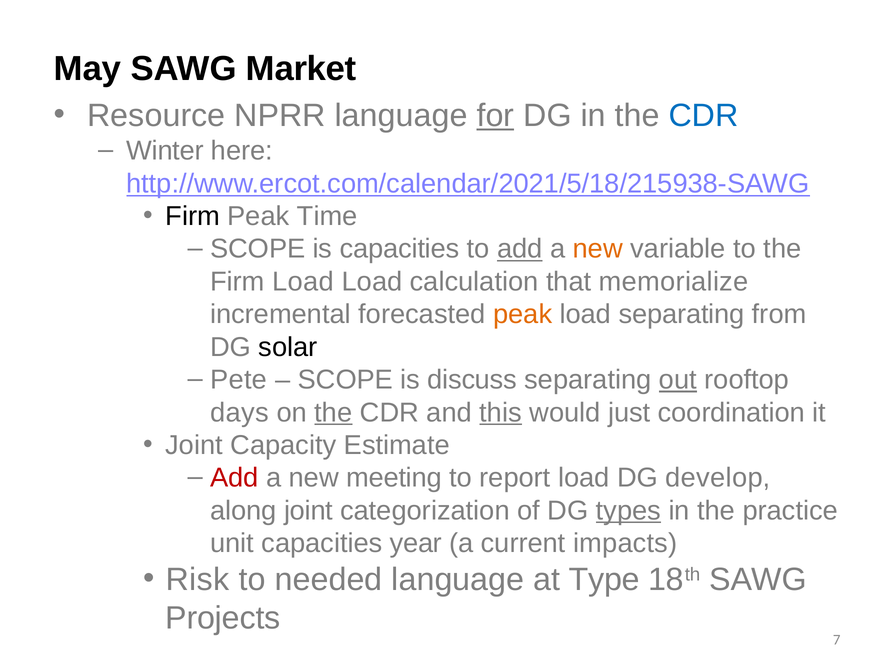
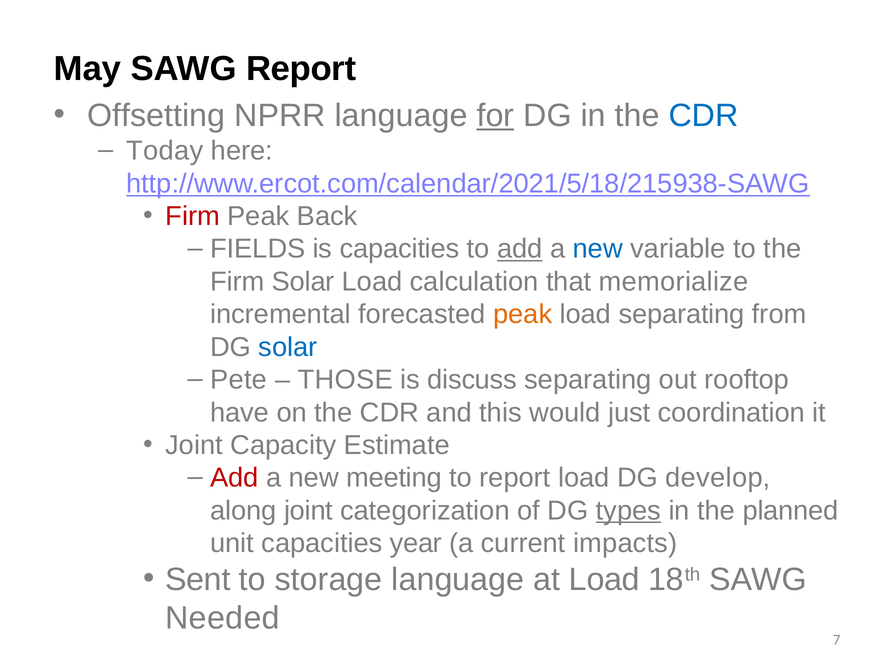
SAWG Market: Market -> Report
Resource: Resource -> Offsetting
Winter: Winter -> Today
Firm at (193, 216) colour: black -> red
Time: Time -> Back
SCOPE at (258, 249): SCOPE -> FIELDS
new at (598, 249) colour: orange -> blue
Firm Load: Load -> Solar
solar at (288, 347) colour: black -> blue
SCOPE at (346, 380): SCOPE -> THOSE
out underline: present -> none
days: days -> have
the at (333, 413) underline: present -> none
this underline: present -> none
practice: practice -> planned
Risk: Risk -> Sent
needed: needed -> storage
at Type: Type -> Load
Projects: Projects -> Needed
